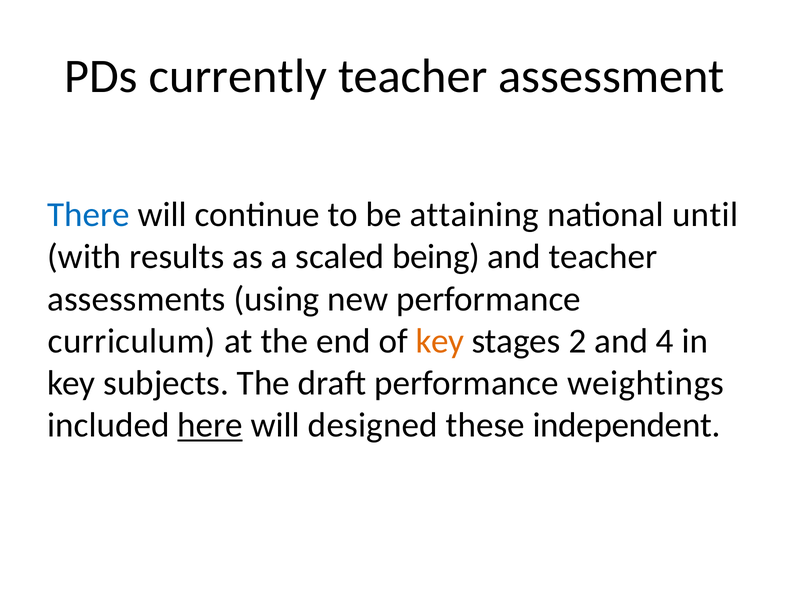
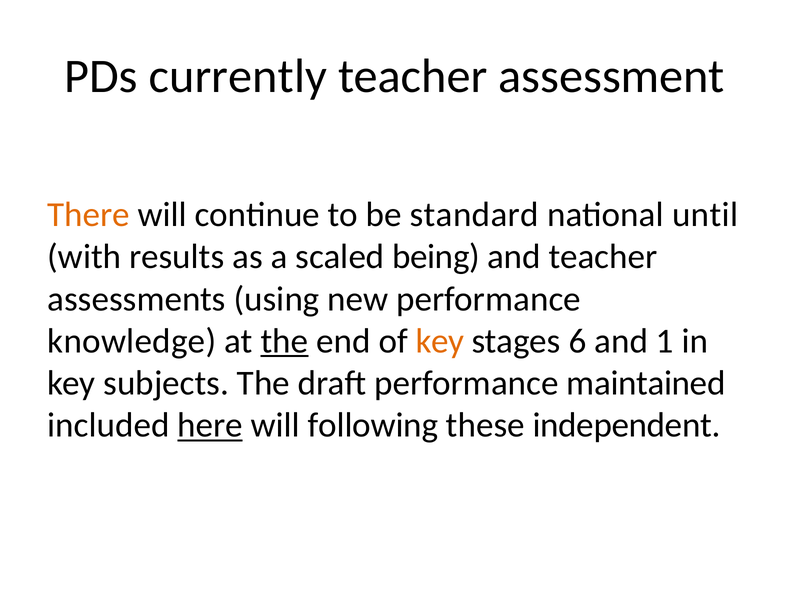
There colour: blue -> orange
attaining: attaining -> standard
curriculum: curriculum -> knowledge
the at (284, 341) underline: none -> present
2: 2 -> 6
4: 4 -> 1
weightings: weightings -> maintained
designed: designed -> following
